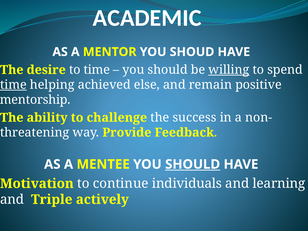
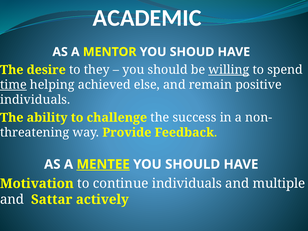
to time: time -> they
mentorship at (35, 100): mentorship -> individuals
MENTEE underline: none -> present
SHOULD at (193, 164) underline: present -> none
learning: learning -> multiple
Triple: Triple -> Sattar
